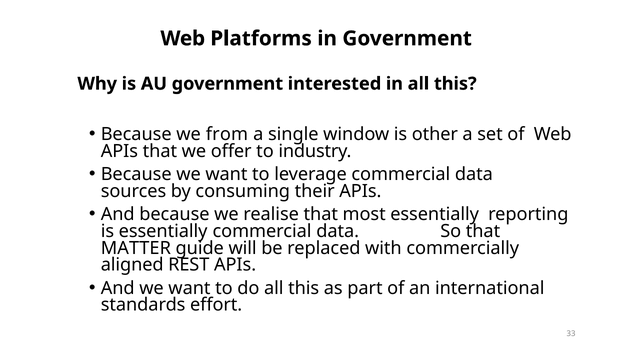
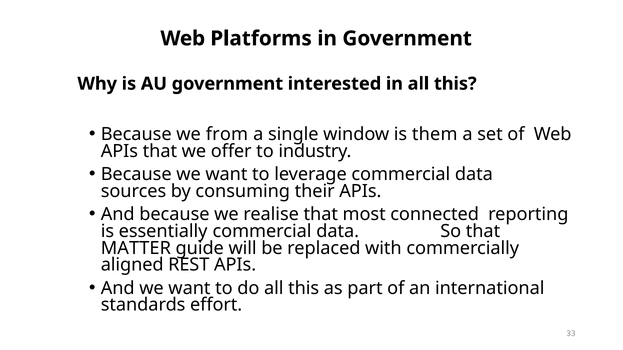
other: other -> them
most essentially: essentially -> connected
